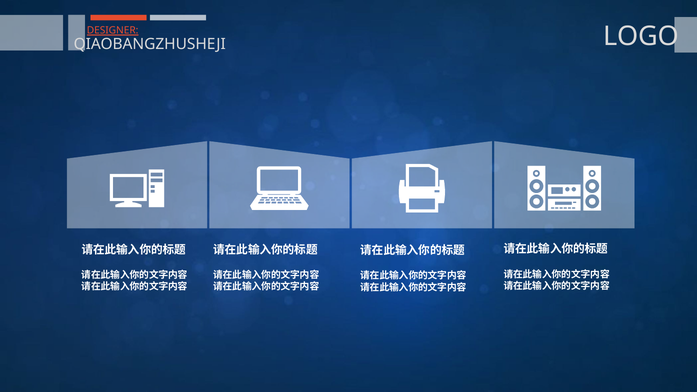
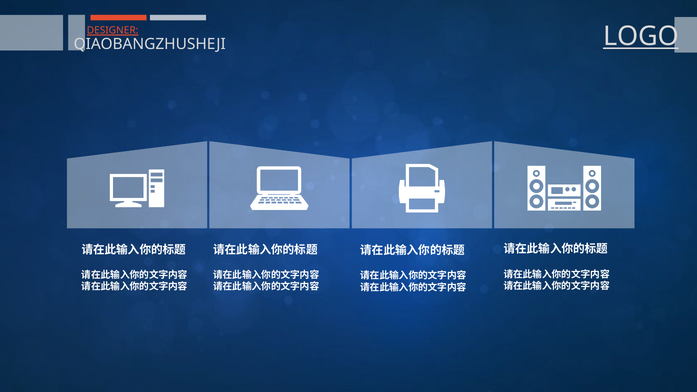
LOGO underline: none -> present
